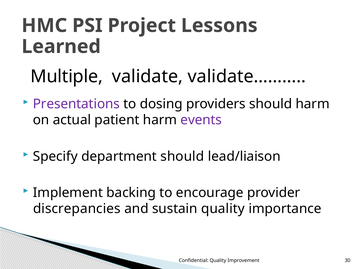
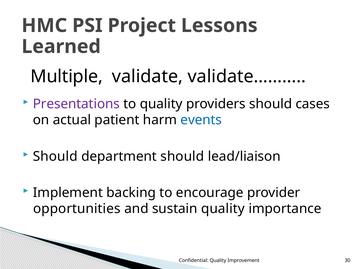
to dosing: dosing -> quality
should harm: harm -> cases
events colour: purple -> blue
Specify at (55, 156): Specify -> Should
discrepancies: discrepancies -> opportunities
